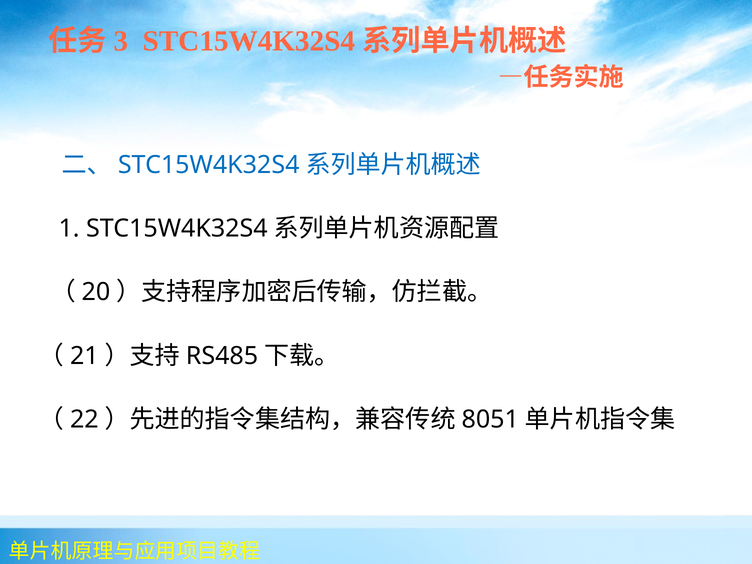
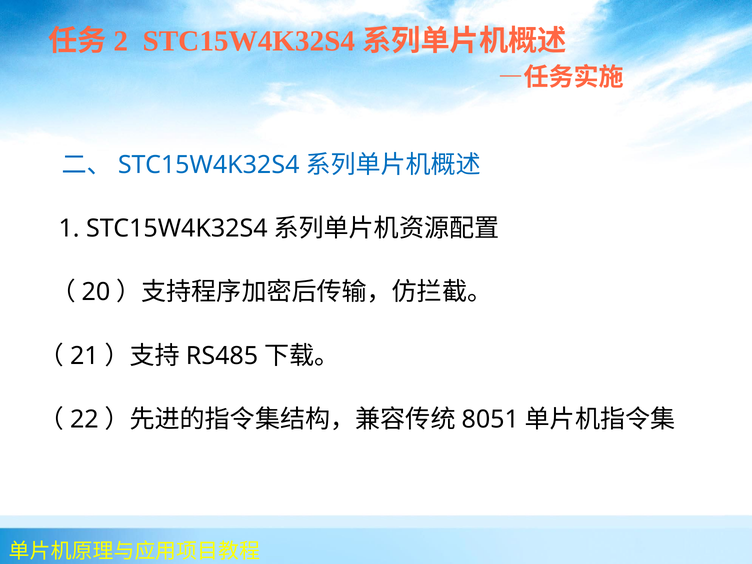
3: 3 -> 2
